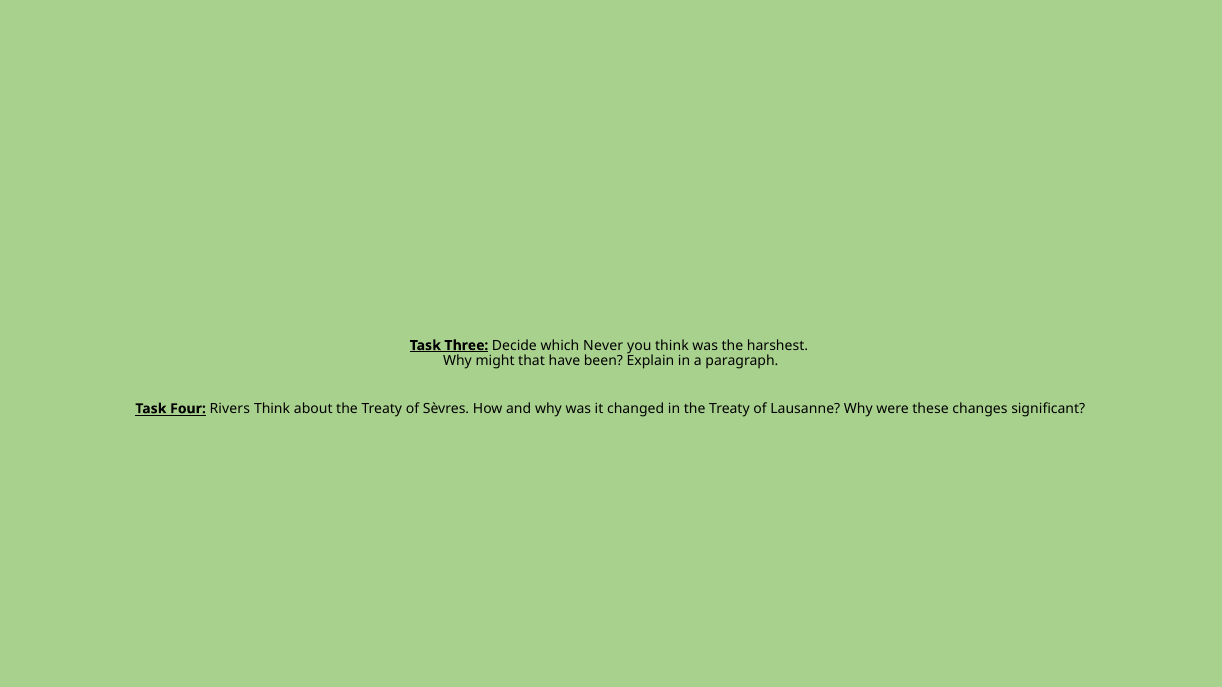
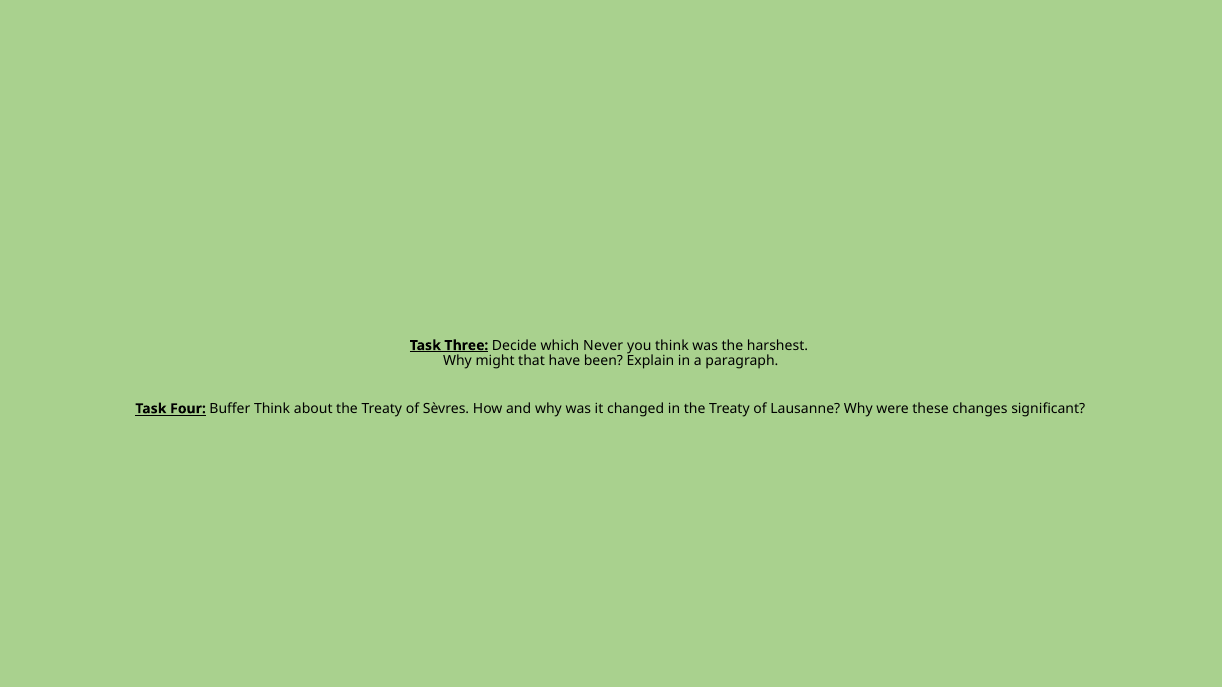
Rivers: Rivers -> Buffer
